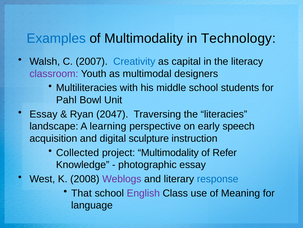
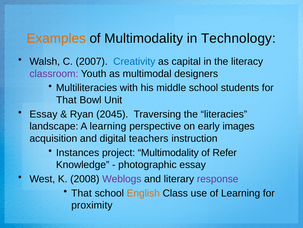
Examples colour: blue -> orange
Pahl at (66, 100): Pahl -> That
2047: 2047 -> 2045
speech: speech -> images
sculpture: sculpture -> teachers
Collected: Collected -> Instances
response colour: blue -> purple
English colour: purple -> orange
of Meaning: Meaning -> Learning
language: language -> proximity
